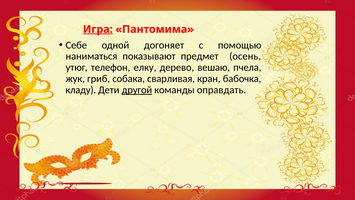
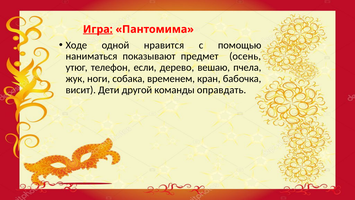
Себе: Себе -> Ходе
догоняет: догоняет -> нравится
елку: елку -> если
гриб: гриб -> ноги
сварливая: сварливая -> временем
кладу: кладу -> висит
другой underline: present -> none
